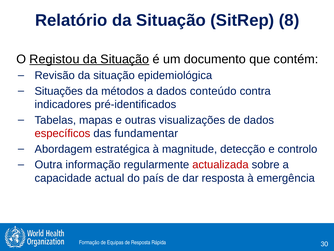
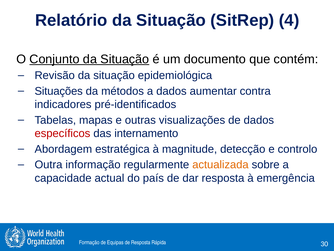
8: 8 -> 4
Registou: Registou -> Conjunto
conteúdo: conteúdo -> aumentar
fundamentar: fundamentar -> internamento
actualizada colour: red -> orange
